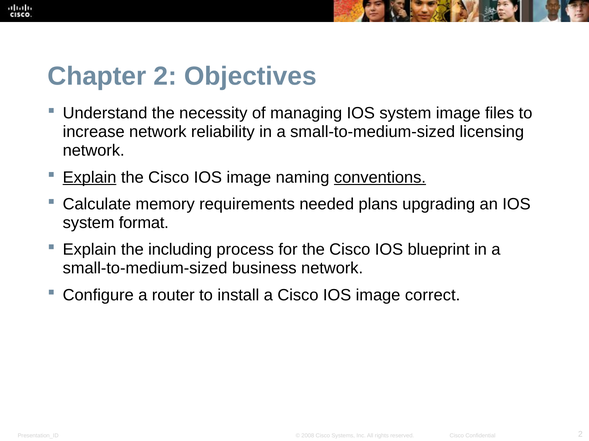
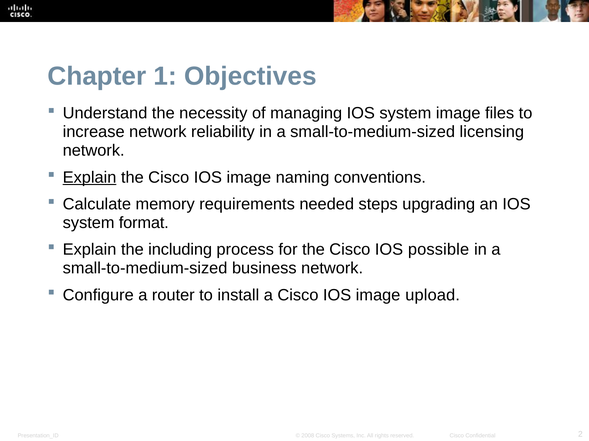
Chapter 2: 2 -> 1
conventions underline: present -> none
plans: plans -> steps
blueprint: blueprint -> possible
correct: correct -> upload
